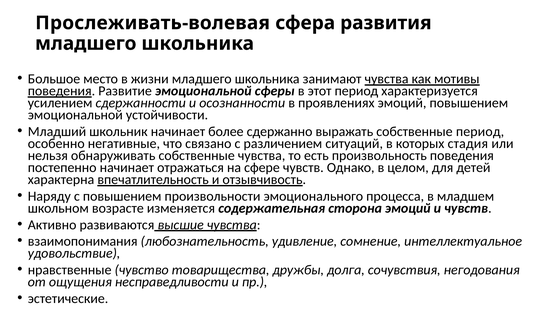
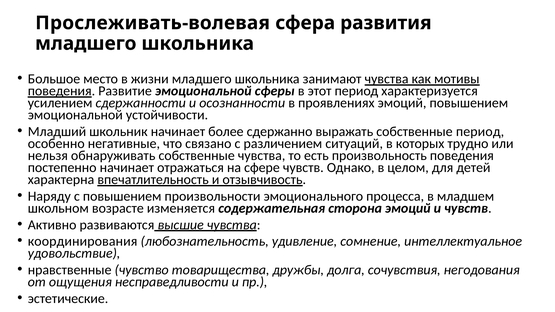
стадия: стадия -> трудно
взаимопонимания: взаимопонимания -> координирования
